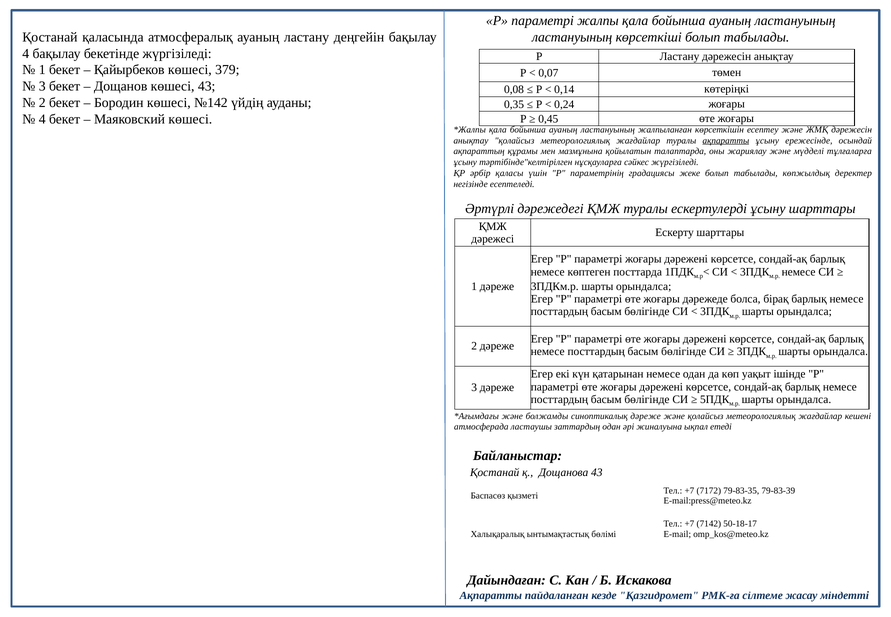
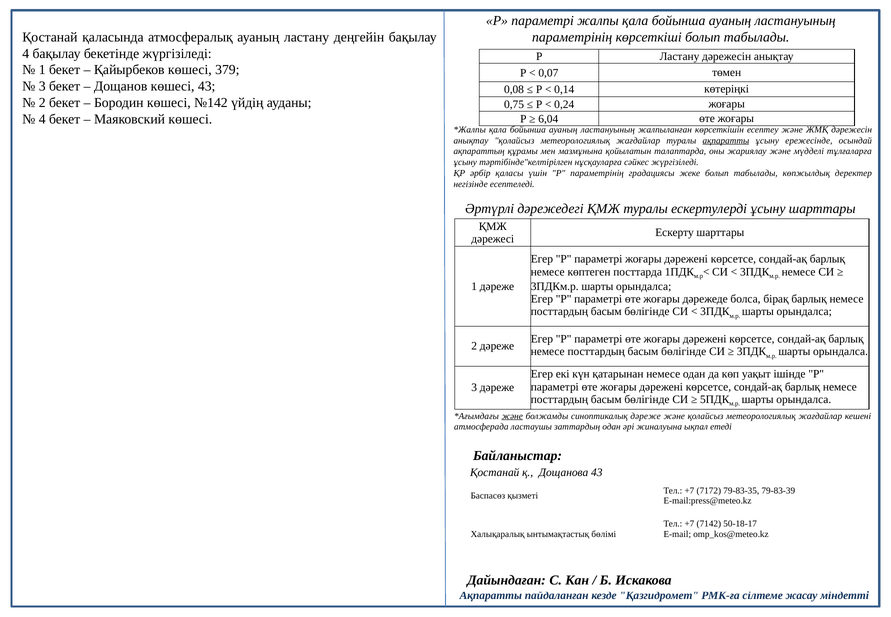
ластануының at (572, 37): ластануының -> параметрінің
0,35: 0,35 -> 0,75
0,45: 0,45 -> 6,04
және at (512, 416) underline: none -> present
